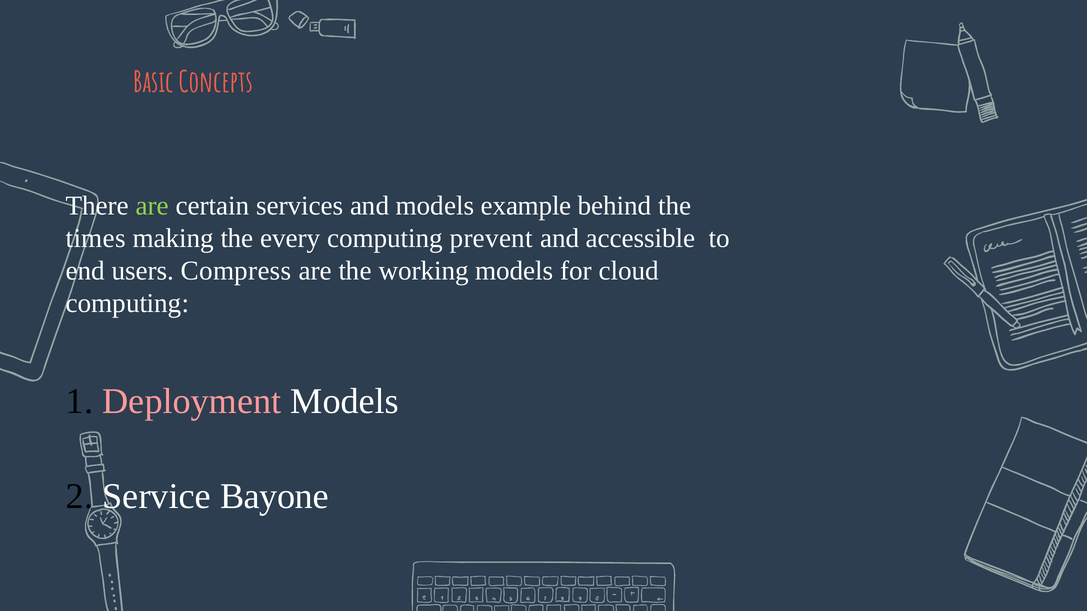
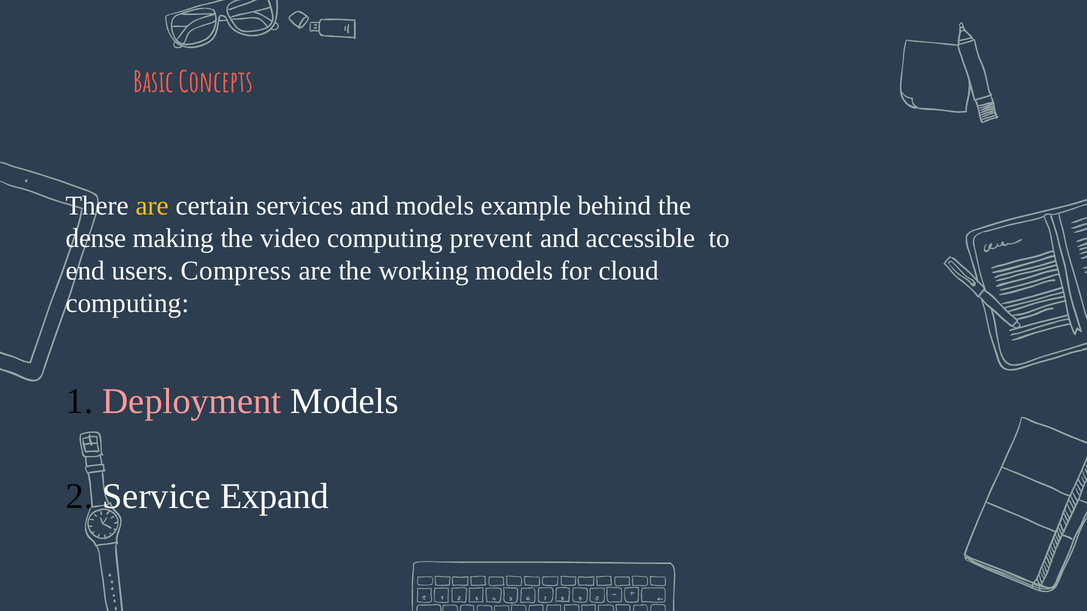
are at (152, 206) colour: light green -> yellow
times: times -> dense
every: every -> video
Bayone: Bayone -> Expand
